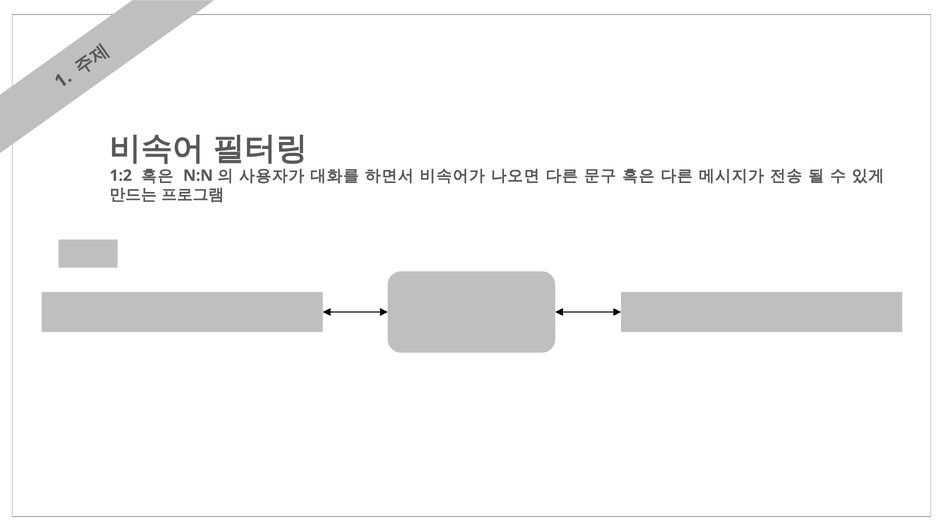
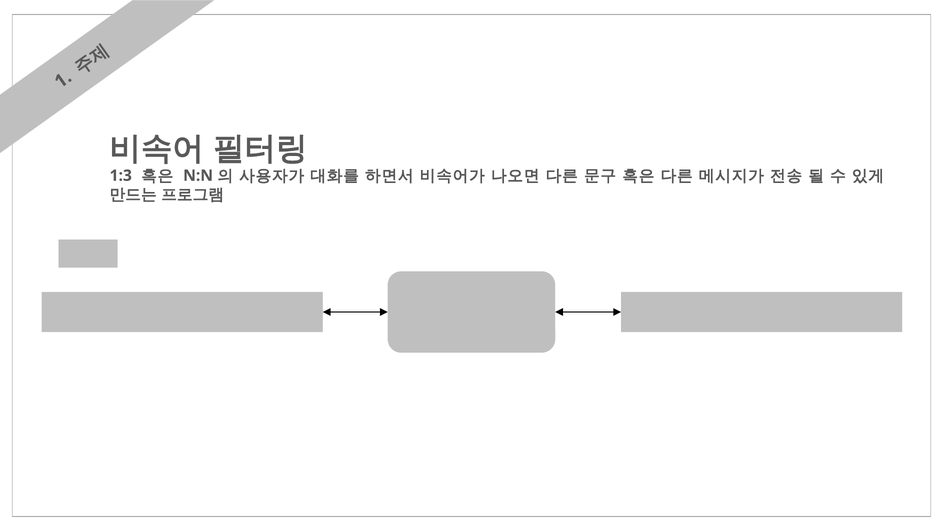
1:2: 1:2 -> 1:3
